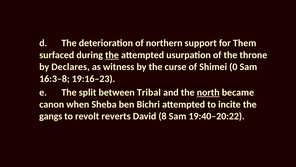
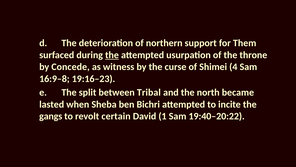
Declares: Declares -> Concede
0: 0 -> 4
16:3–8: 16:3–8 -> 16:9–8
north underline: present -> none
canon: canon -> lasted
reverts: reverts -> certain
8: 8 -> 1
